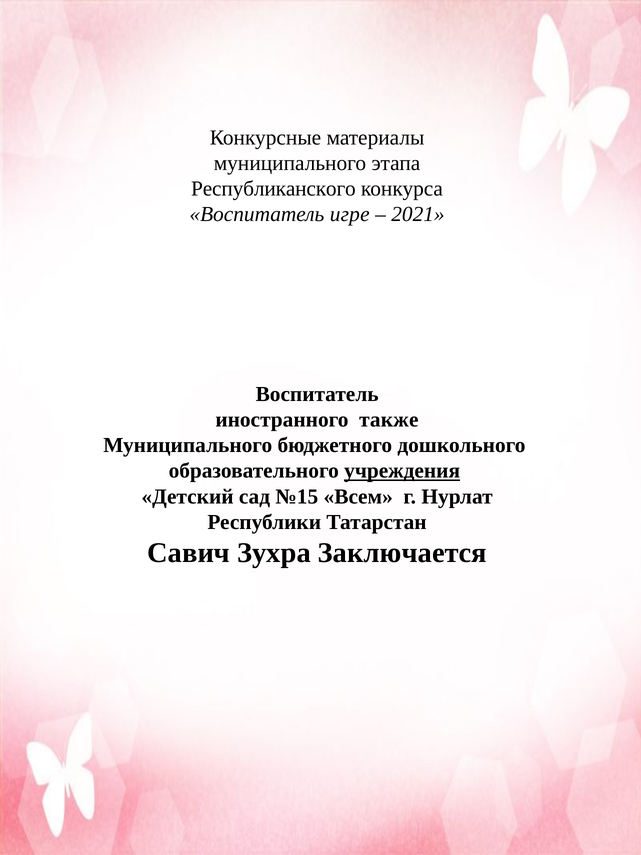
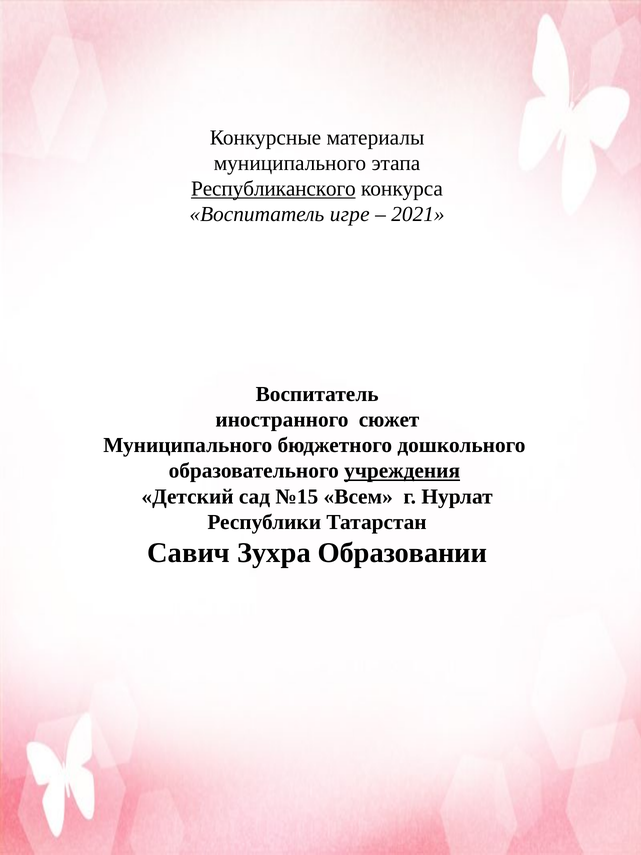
Республиканского underline: none -> present
также: также -> сюжет
Заключается: Заключается -> Образовании
